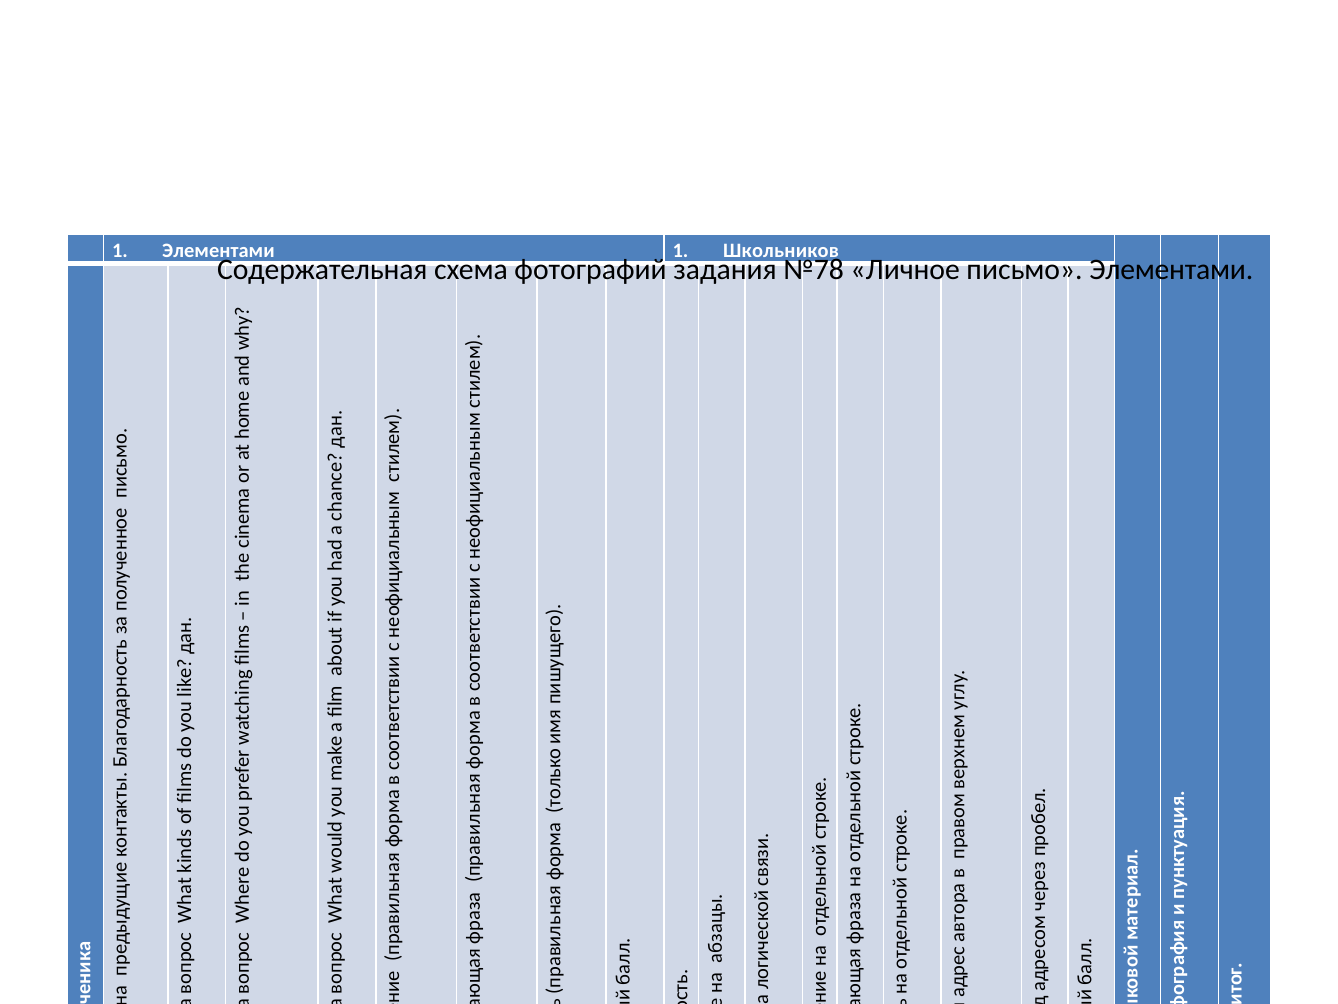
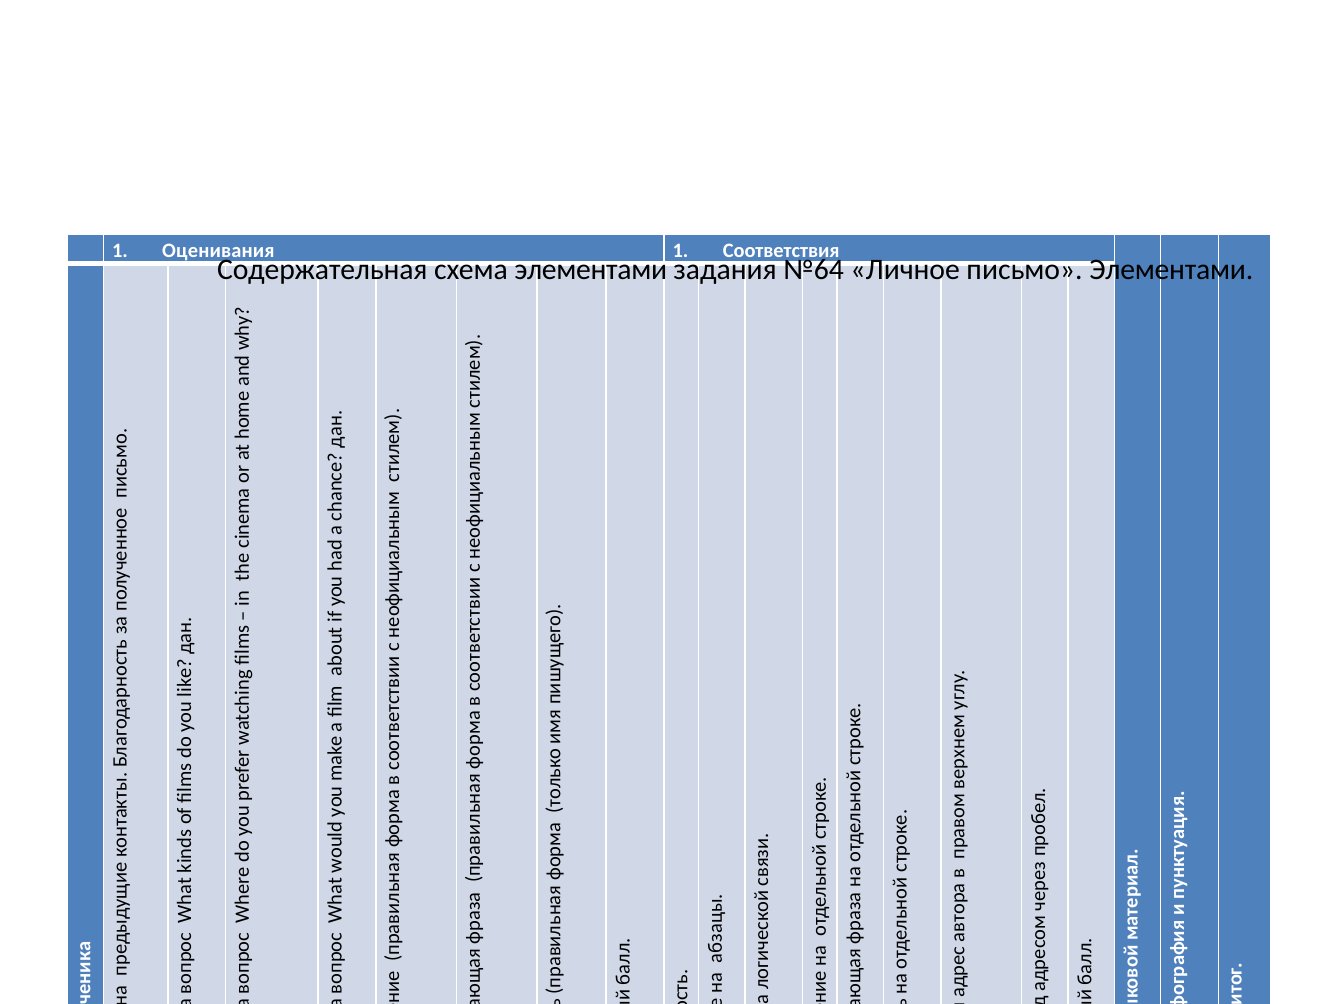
Элементами at (218, 251): Элементами -> Оценивания
Школьников: Школьников -> Соответствия
схема фотографий: фотографий -> элементами
№78: №78 -> №64
